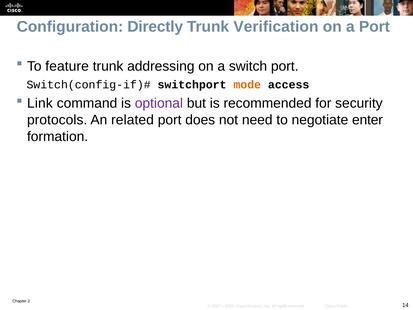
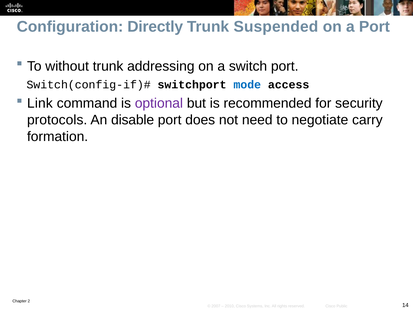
Verification: Verification -> Suspended
feature: feature -> without
mode colour: orange -> blue
related: related -> disable
enter: enter -> carry
